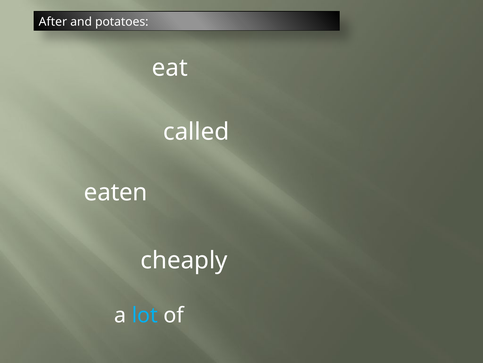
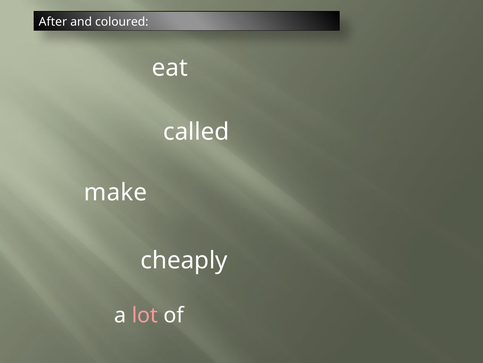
potatoes: potatoes -> coloured
eaten: eaten -> make
lot colour: light blue -> pink
